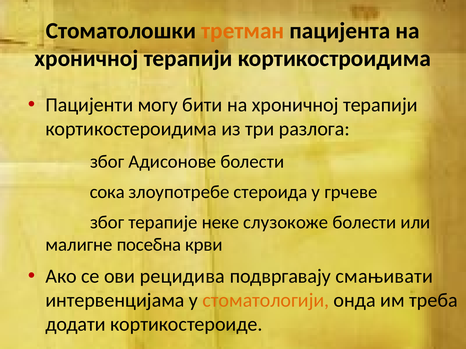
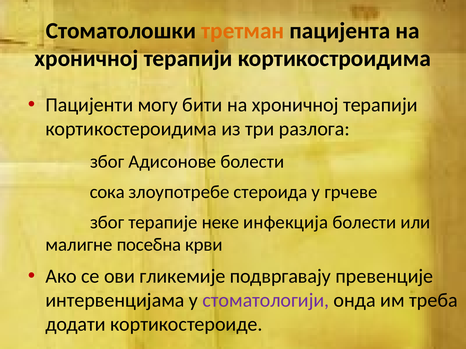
слузокоже: слузокоже -> инфекција
рецидива: рецидива -> гликемије
смањивати: смањивати -> превенције
стоматологији colour: orange -> purple
